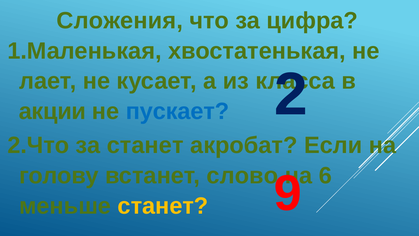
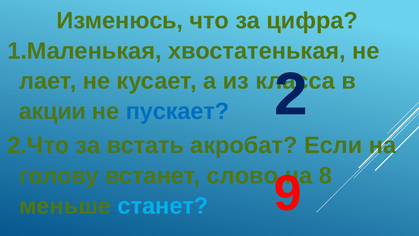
Сложения: Сложения -> Изменюсь
за станет: станет -> встать
6: 6 -> 8
станет at (163, 206) colour: yellow -> light blue
